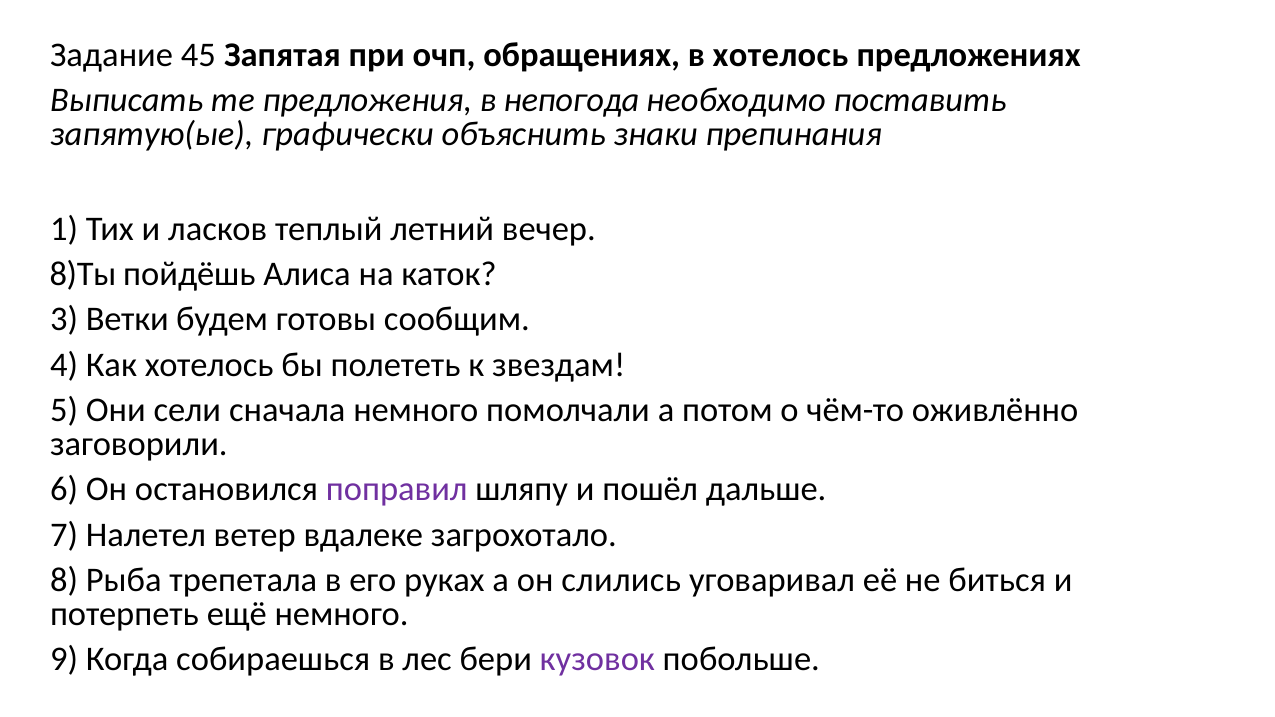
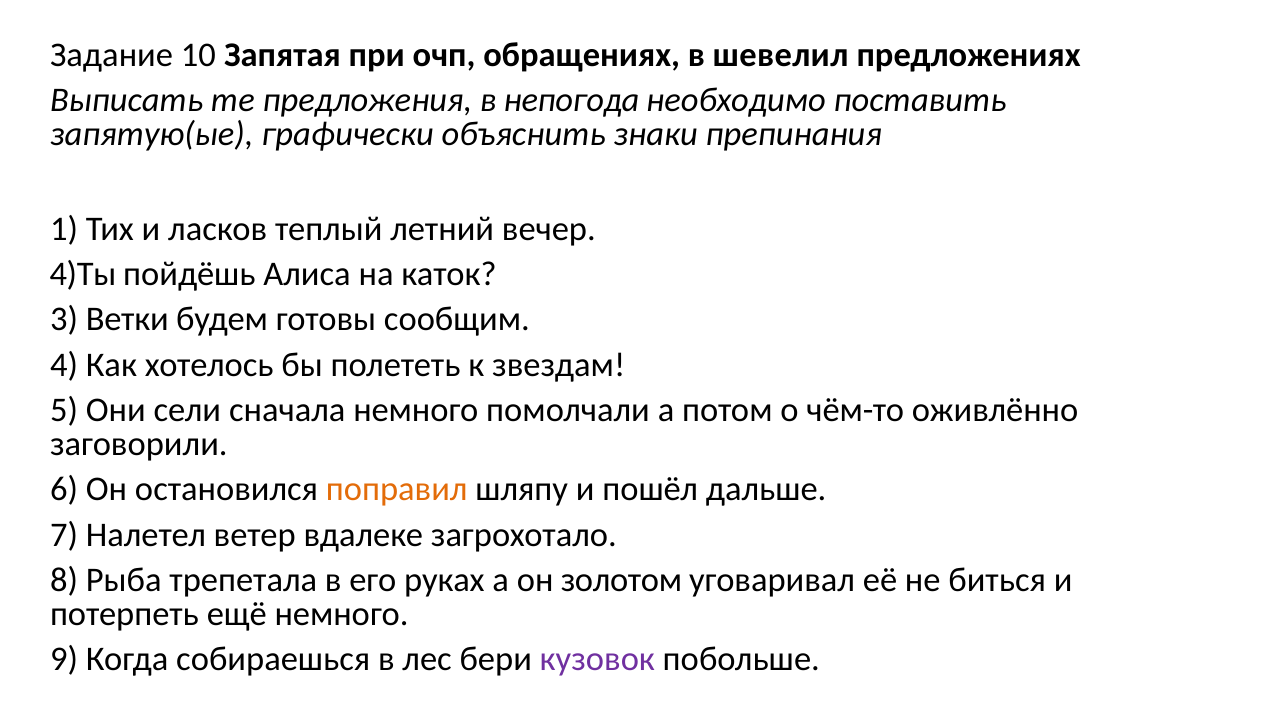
45: 45 -> 10
в хотелось: хотелось -> шевелил
8)Ты: 8)Ты -> 4)Ты
поправил colour: purple -> orange
слились: слились -> золотом
